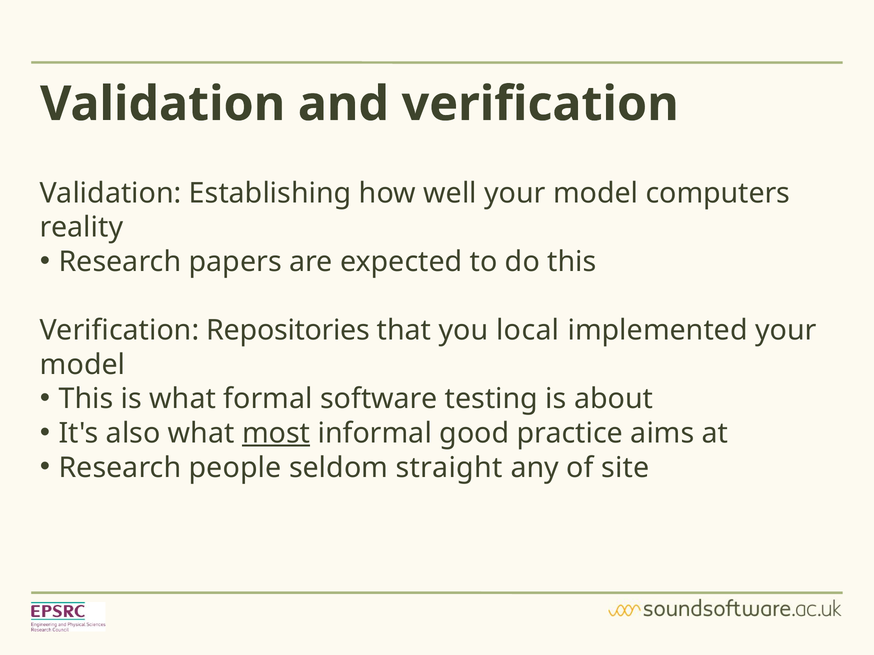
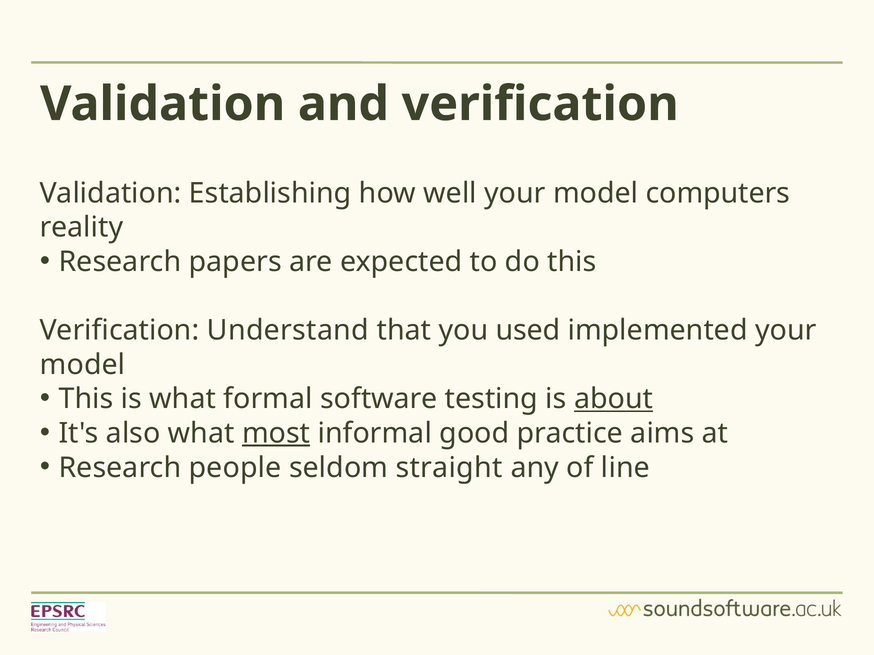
Repositories: Repositories -> Understand
local: local -> used
about underline: none -> present
site: site -> line
